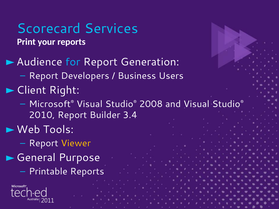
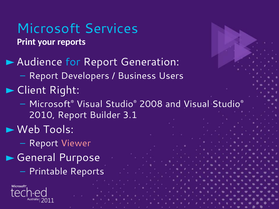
Scorecard: Scorecard -> Microsoft
3.4: 3.4 -> 3.1
Viewer colour: yellow -> pink
